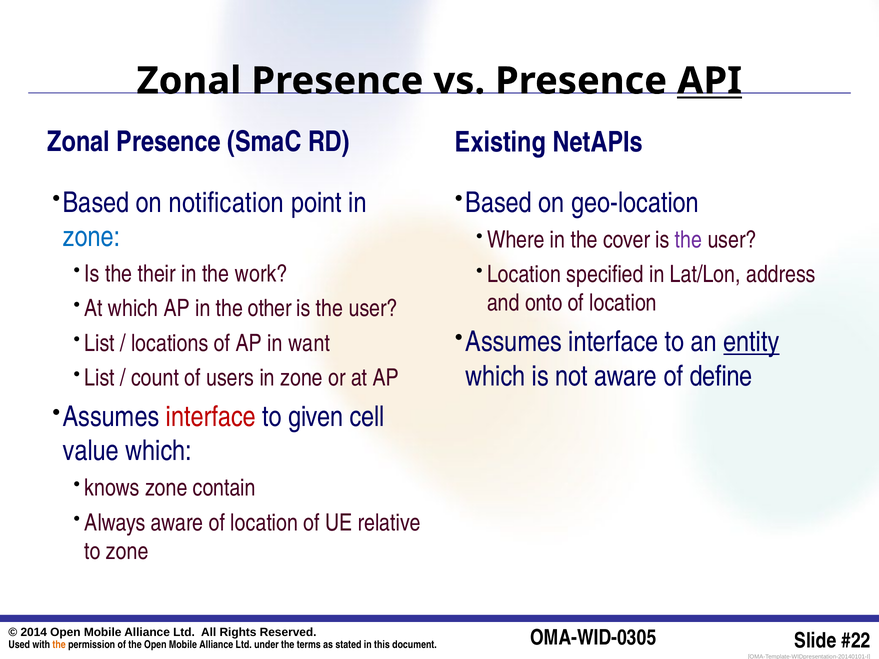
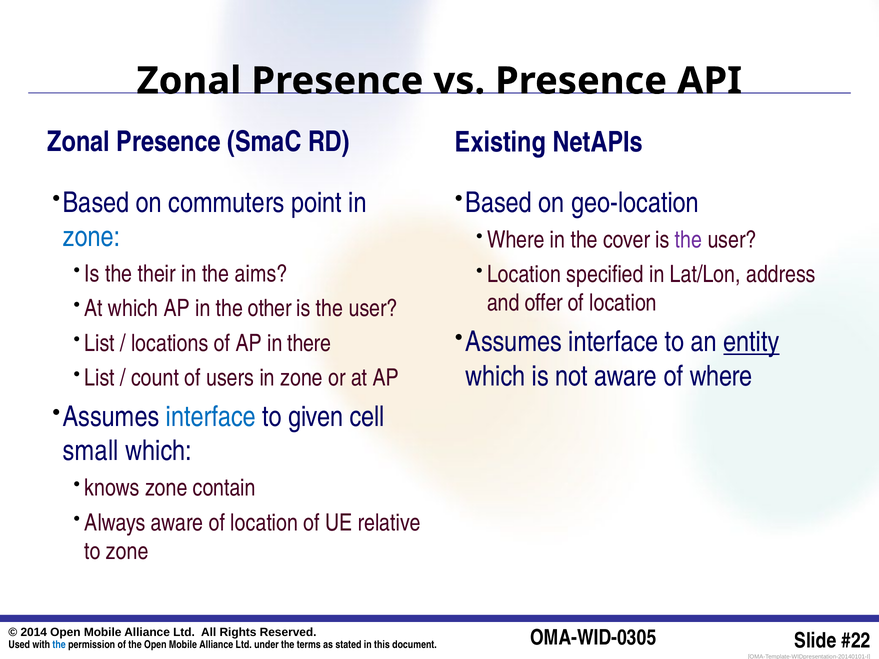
API underline: present -> none
notification: notification -> commuters
work: work -> aims
onto: onto -> offer
want: want -> there
of define: define -> where
interface at (211, 417) colour: red -> blue
value: value -> small
the at (59, 645) colour: orange -> blue
